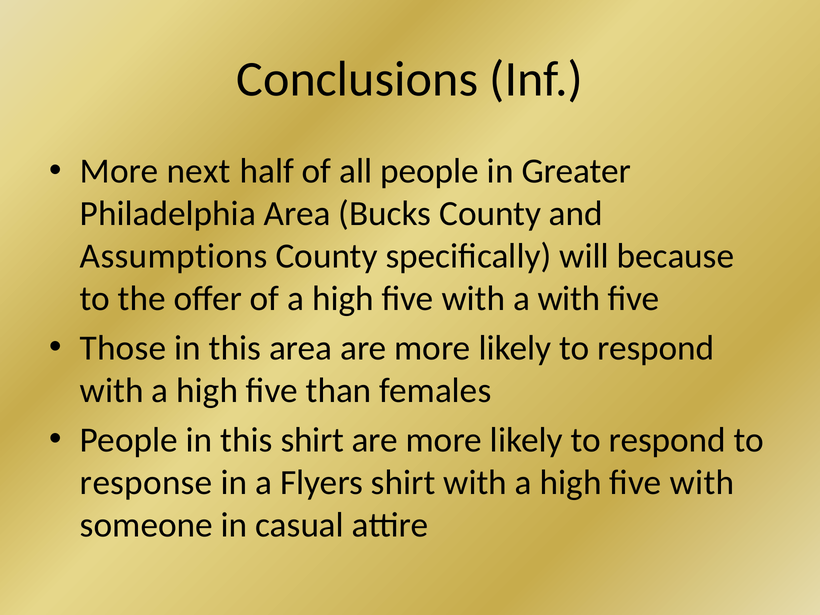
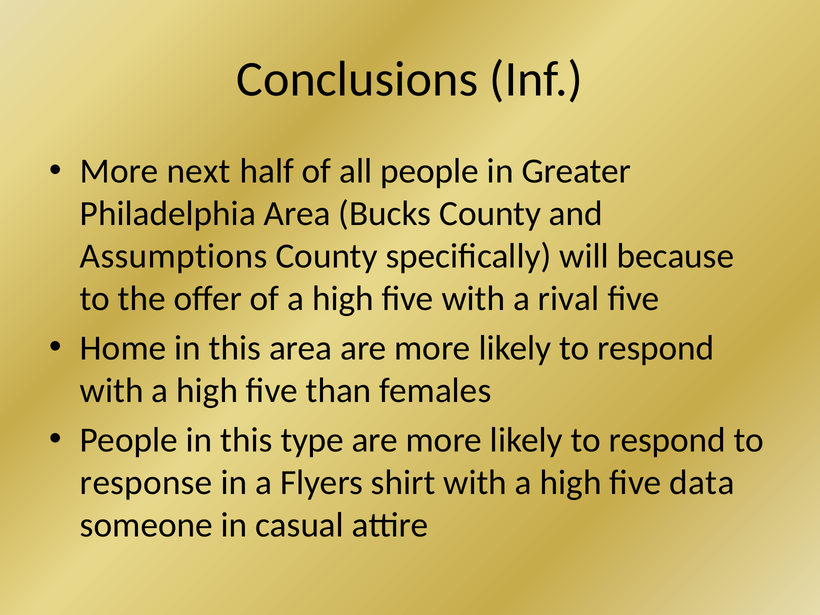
a with: with -> rival
Those: Those -> Home
this shirt: shirt -> type
with at (702, 483): with -> data
